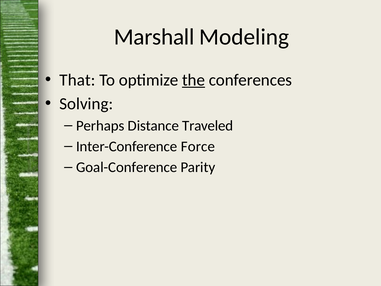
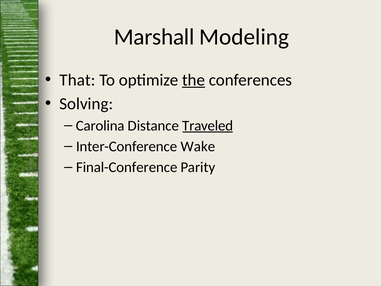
Perhaps: Perhaps -> Carolina
Traveled underline: none -> present
Force: Force -> Wake
Goal-Conference: Goal-Conference -> Final-Conference
